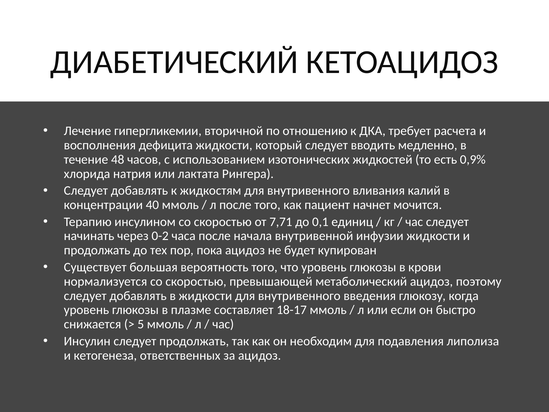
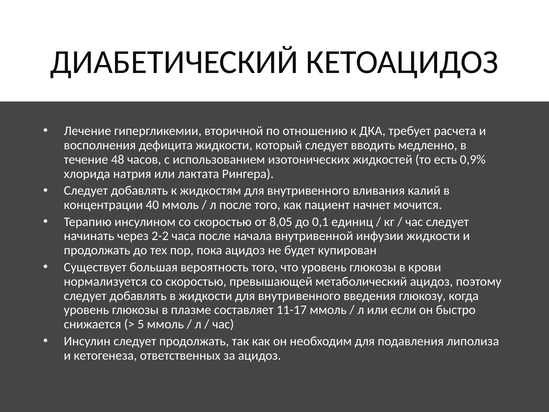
7,71: 7,71 -> 8,05
0-2: 0-2 -> 2-2
18-17: 18-17 -> 11-17
